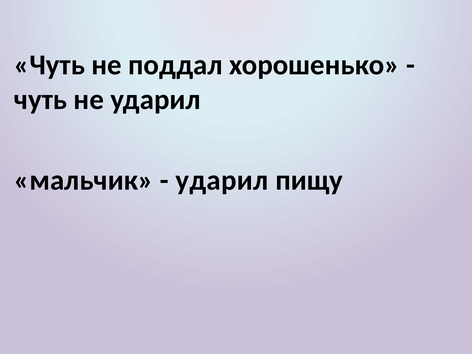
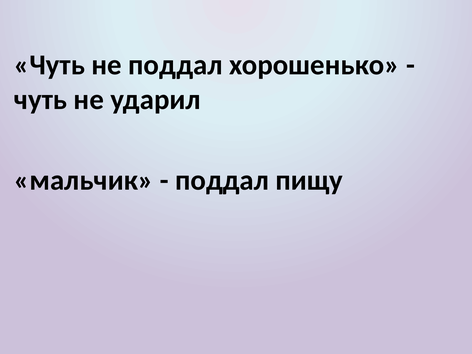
ударил at (222, 180): ударил -> поддал
